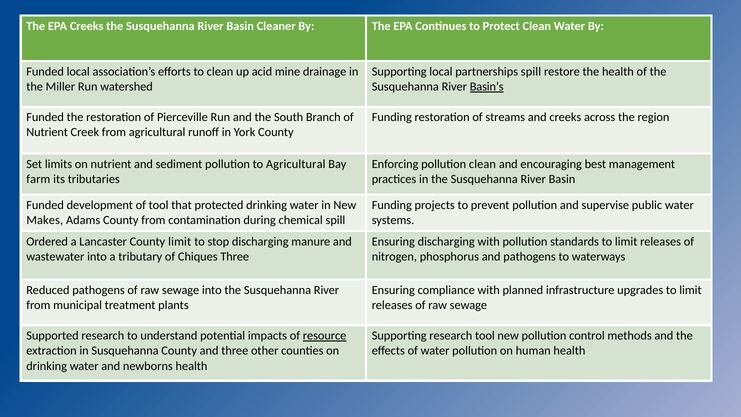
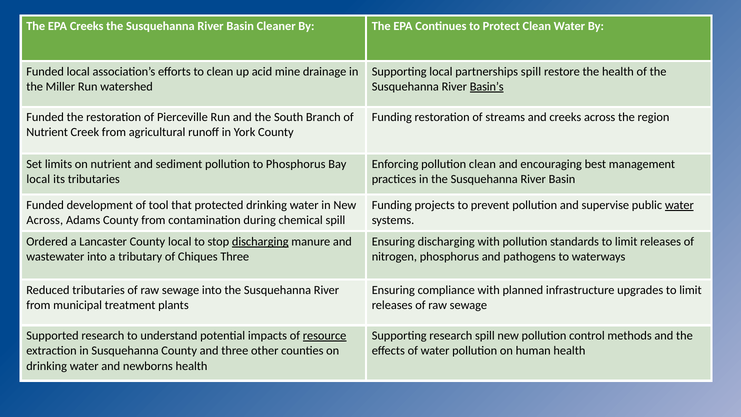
to Agricultural: Agricultural -> Phosphorus
farm at (38, 179): farm -> local
water at (679, 205) underline: none -> present
Makes at (45, 220): Makes -> Across
County limit: limit -> local
discharging at (260, 242) underline: none -> present
Reduced pathogens: pathogens -> tributaries
research tool: tool -> spill
